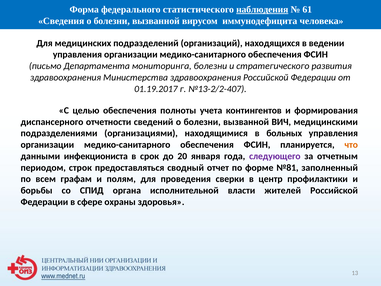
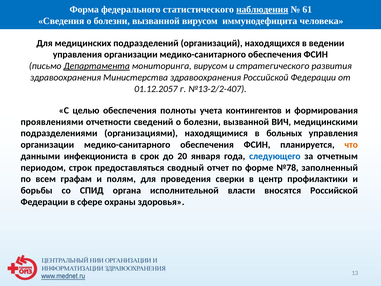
Департамента underline: none -> present
мониторинга болезни: болезни -> вирусом
01.19.2017: 01.19.2017 -> 01.12.2057
диспансерного: диспансерного -> проявлениями
следующего colour: purple -> blue
№81: №81 -> №78
жителей: жителей -> вносятся
